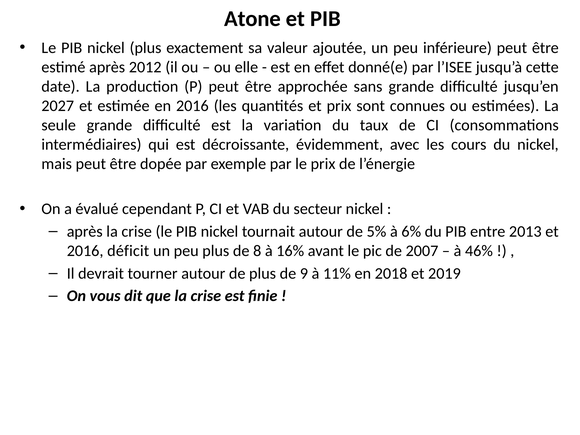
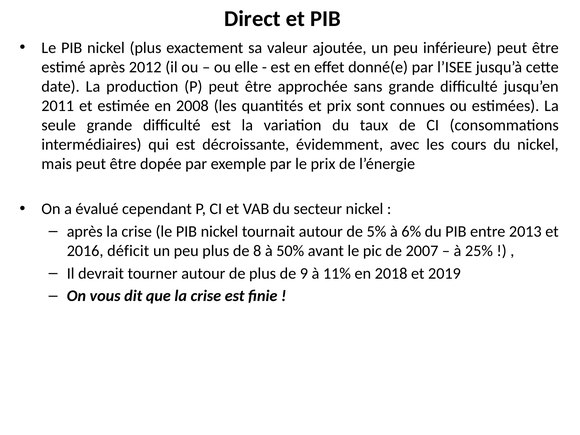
Atone: Atone -> Direct
2027: 2027 -> 2011
en 2016: 2016 -> 2008
16%: 16% -> 50%
46%: 46% -> 25%
